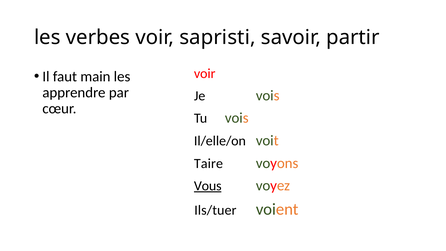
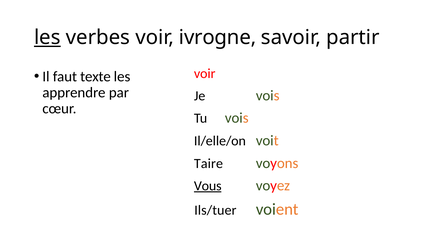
les at (47, 37) underline: none -> present
sapristi: sapristi -> ivrogne
main: main -> texte
